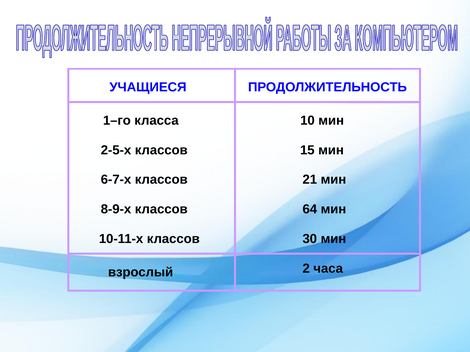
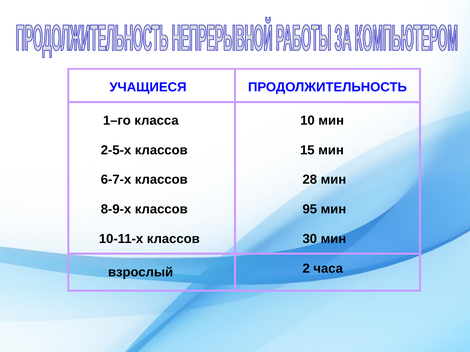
21: 21 -> 28
64: 64 -> 95
